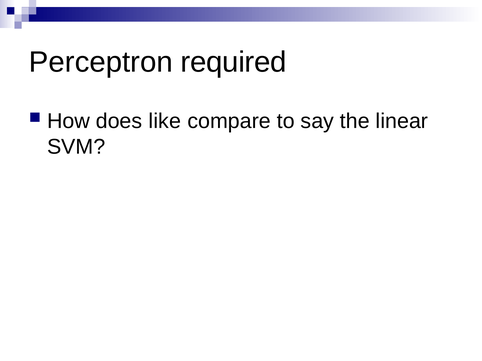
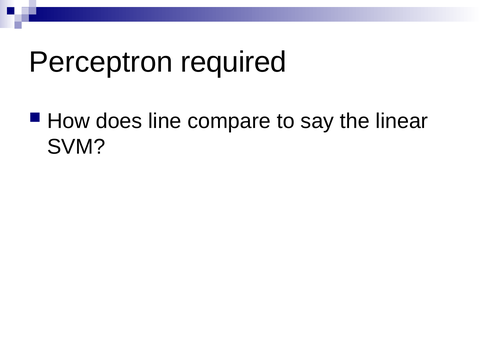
like: like -> line
